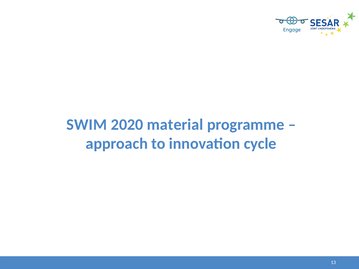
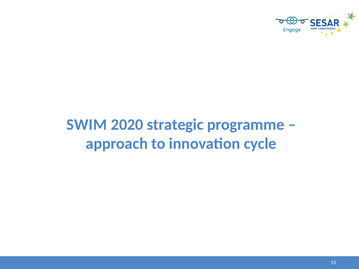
material: material -> strategic
